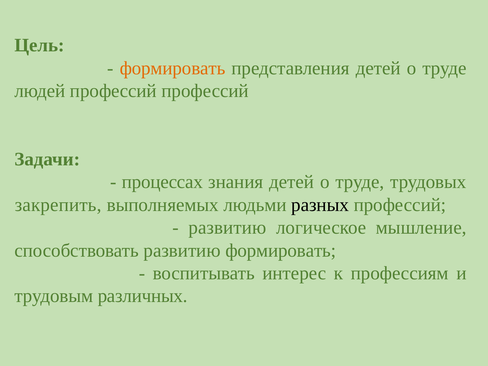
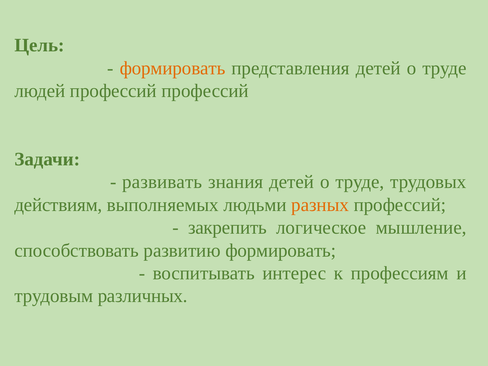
процессах: процессах -> развивать
закрепить: закрепить -> действиям
разных colour: black -> orange
развитию at (227, 228): развитию -> закрепить
